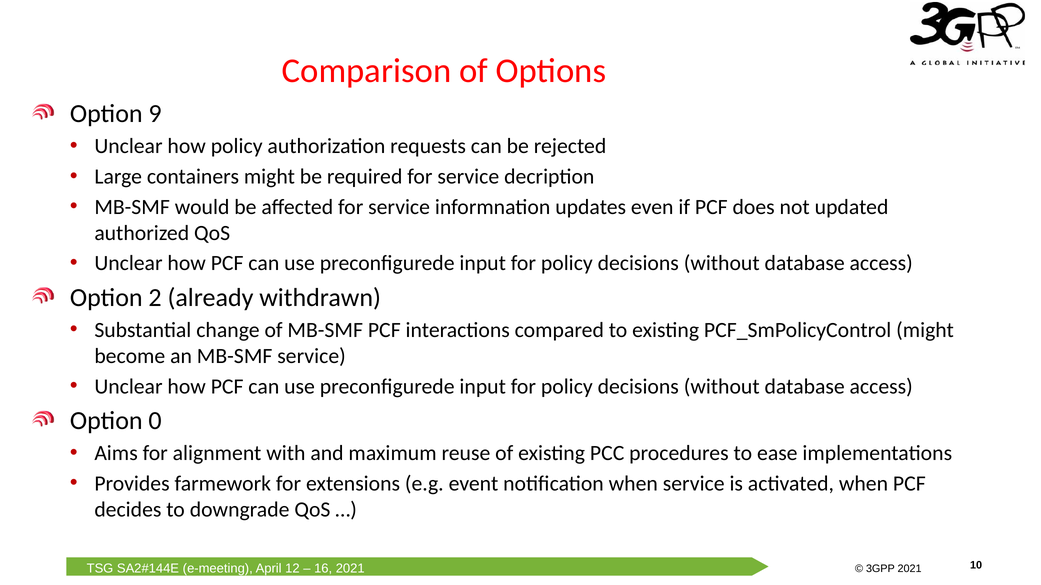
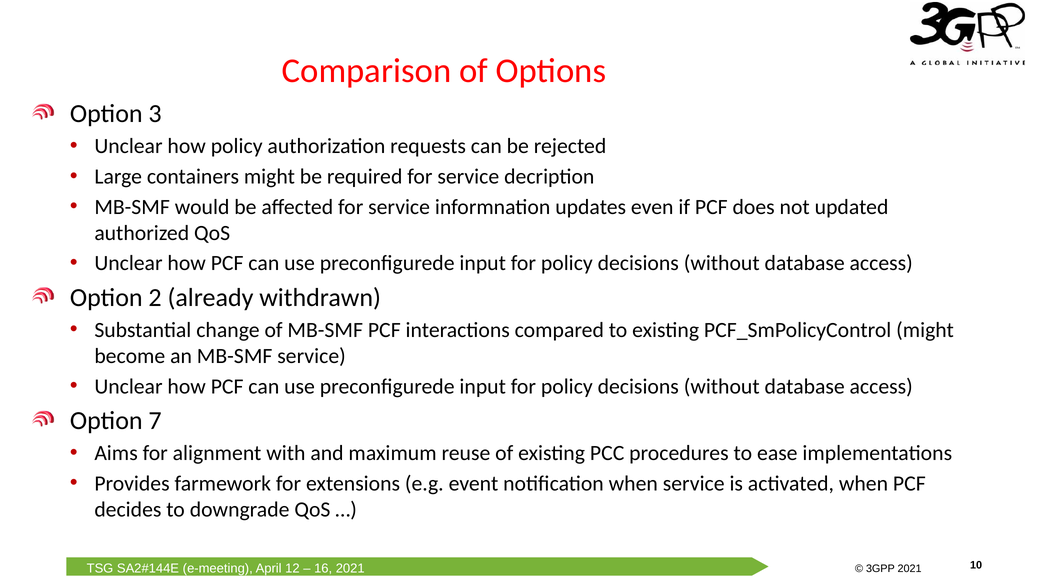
9: 9 -> 3
0: 0 -> 7
